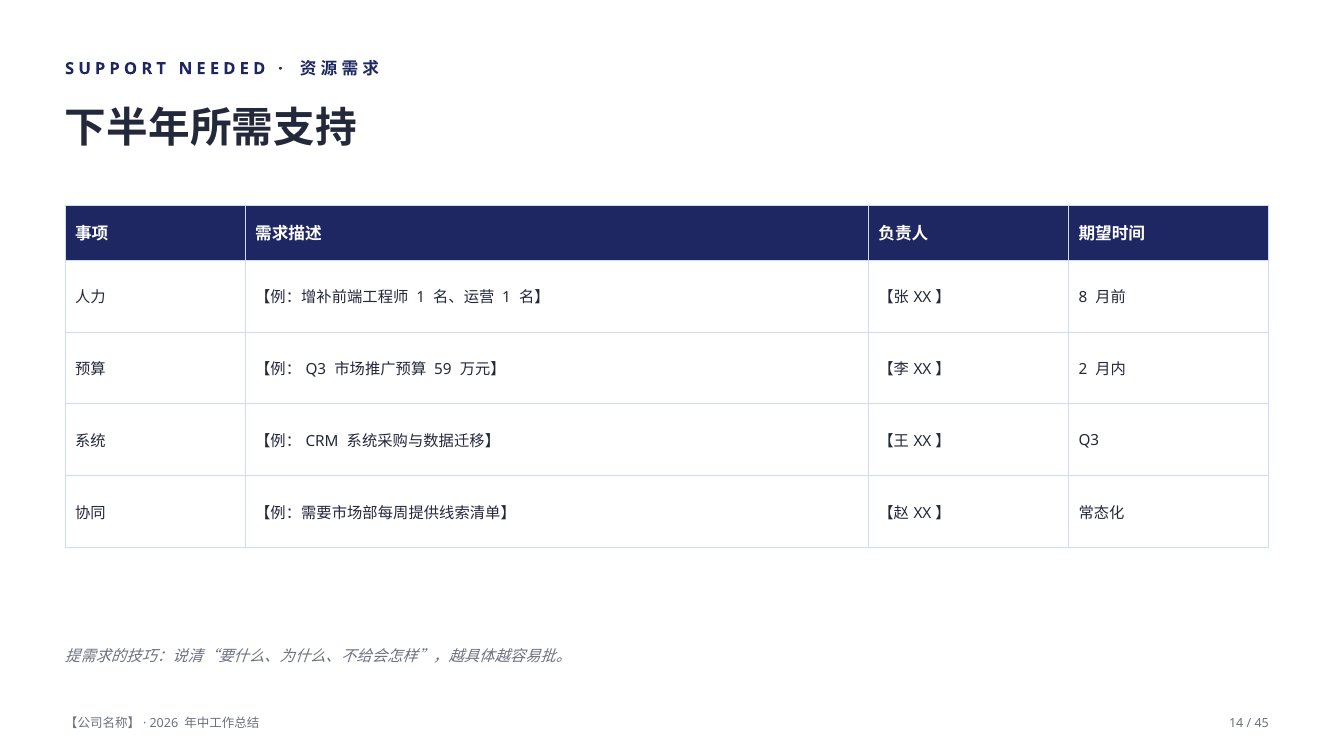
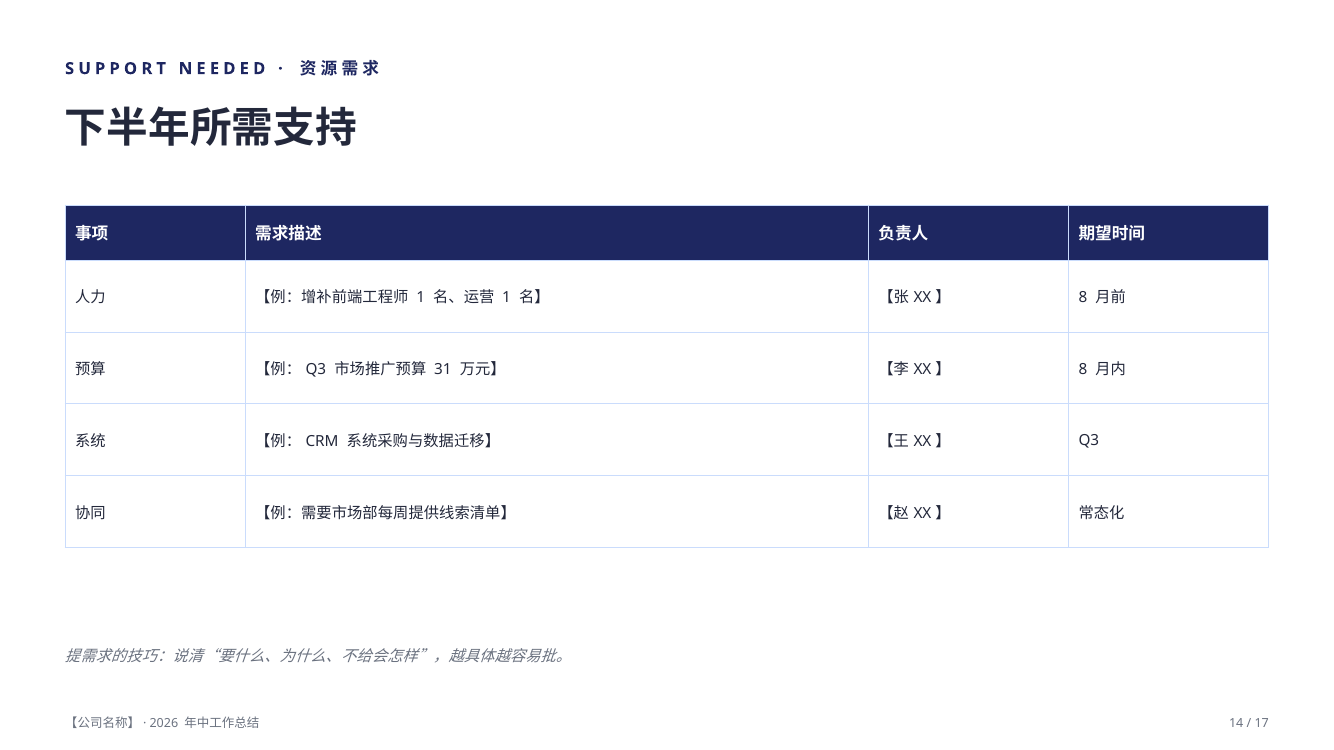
59: 59 -> 31
2 at (1083, 370): 2 -> 8
45: 45 -> 17
